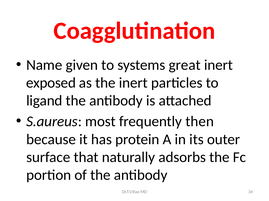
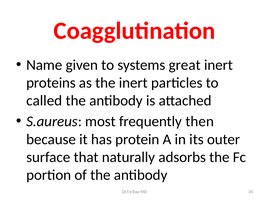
exposed: exposed -> proteins
ligand: ligand -> called
